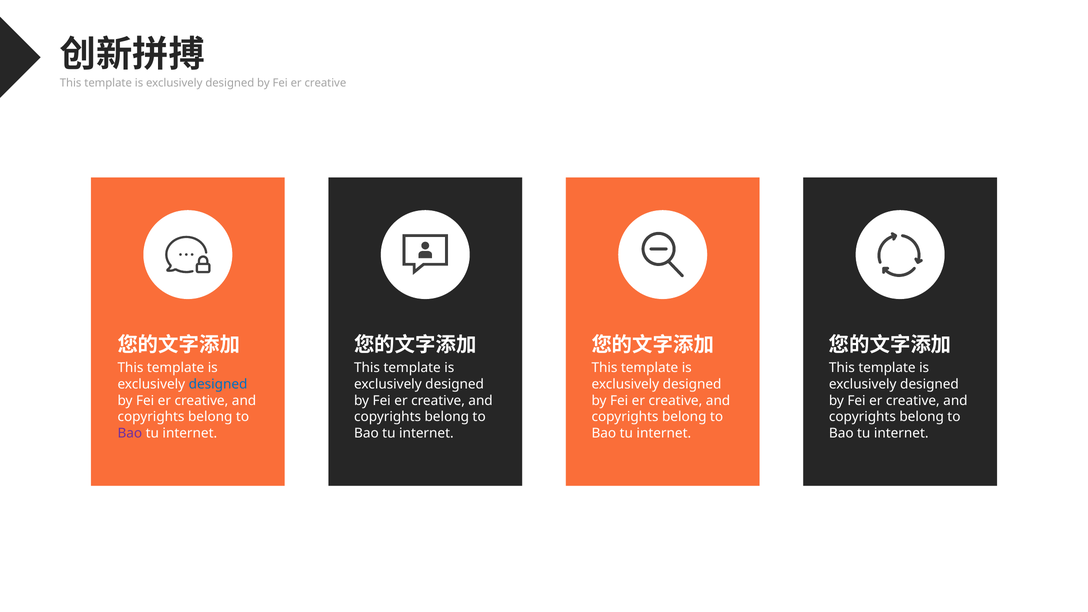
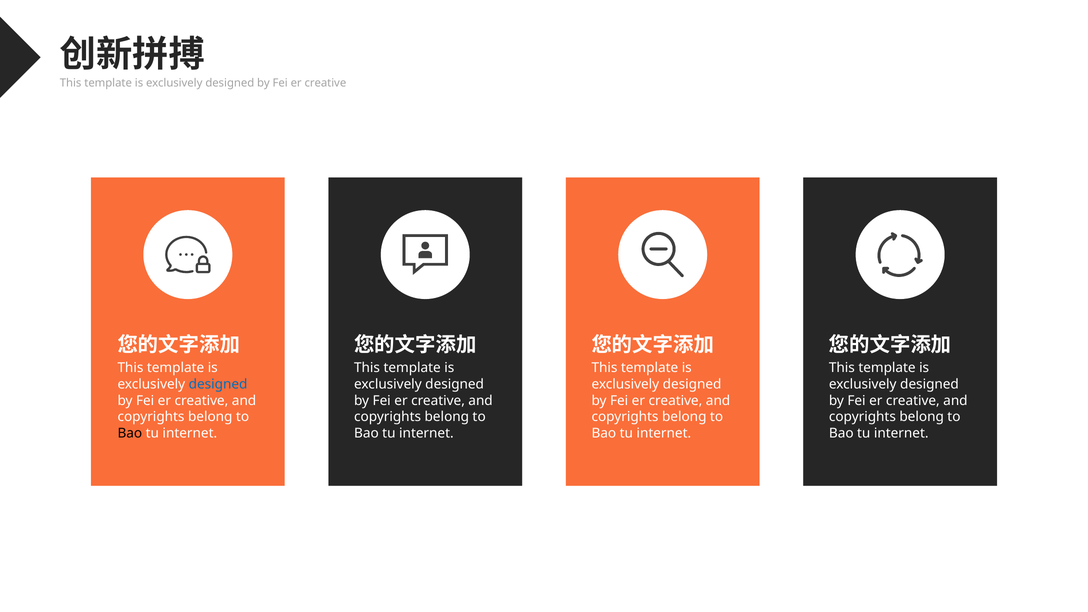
Bao at (130, 433) colour: purple -> black
